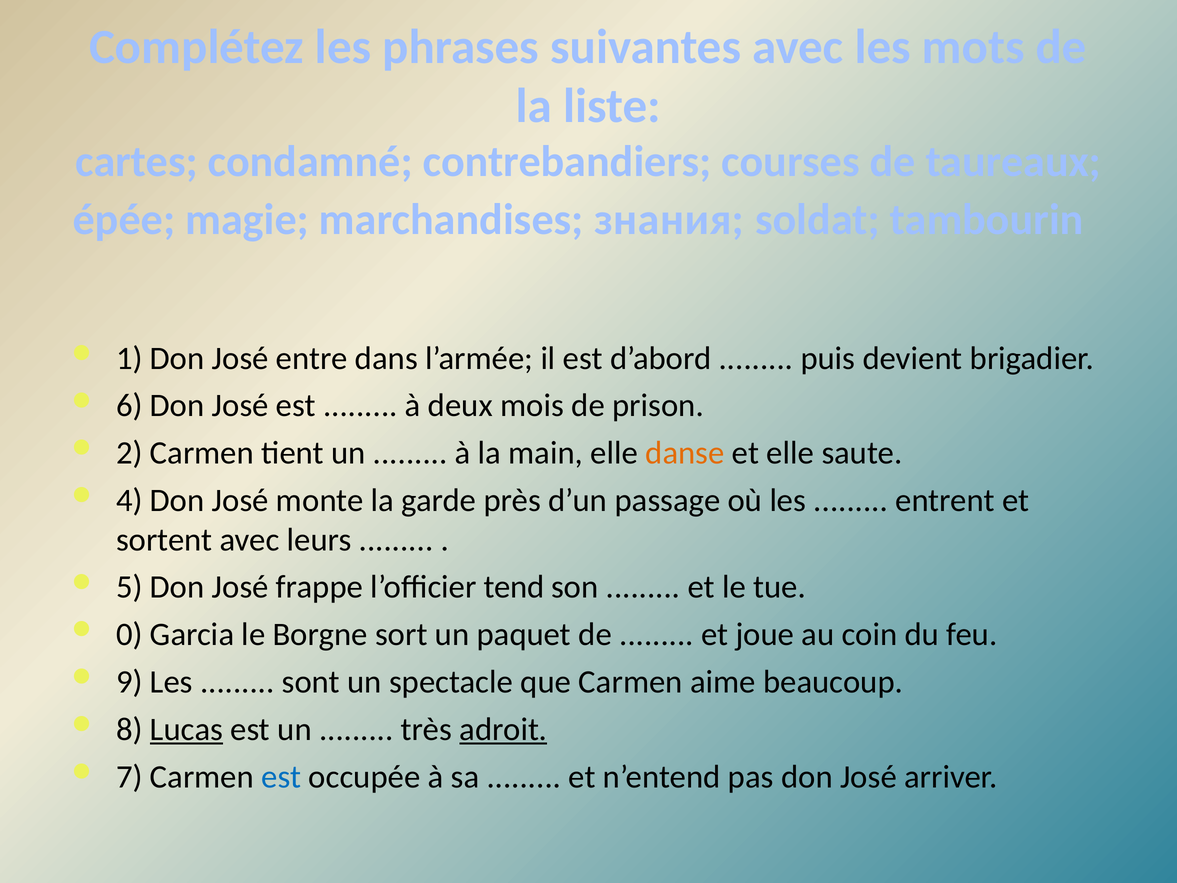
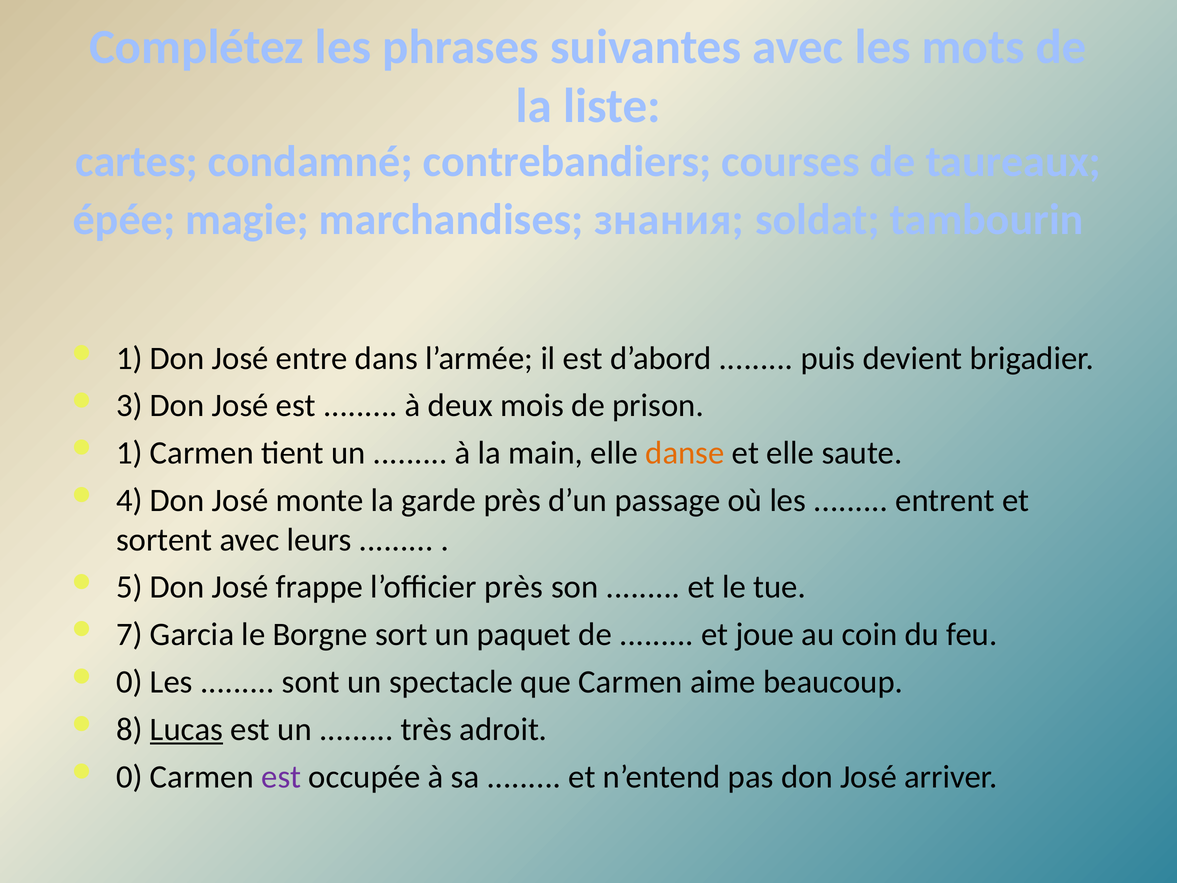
6: 6 -> 3
2 at (129, 453): 2 -> 1
l’officier tend: tend -> près
0: 0 -> 7
9 at (129, 682): 9 -> 0
adroit underline: present -> none
7 at (129, 777): 7 -> 0
est at (281, 777) colour: blue -> purple
